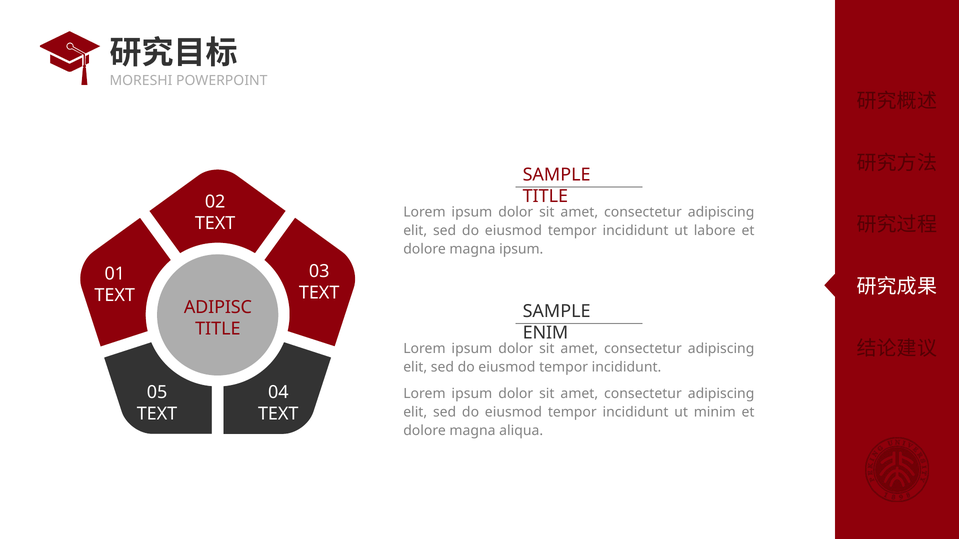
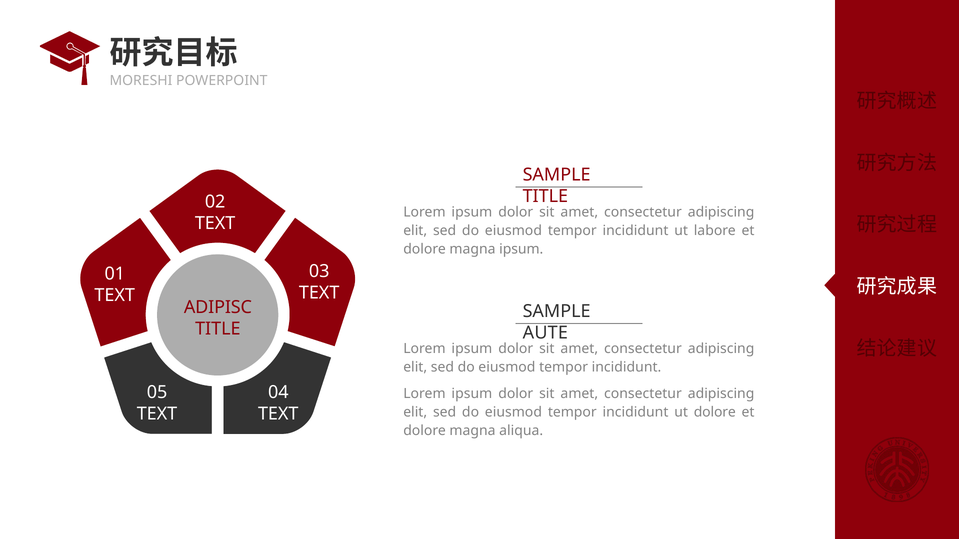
ENIM: ENIM -> AUTE
ut minim: minim -> dolore
